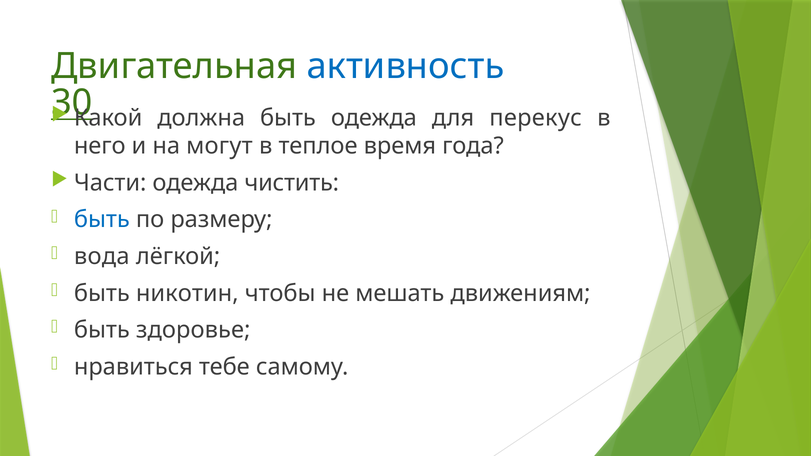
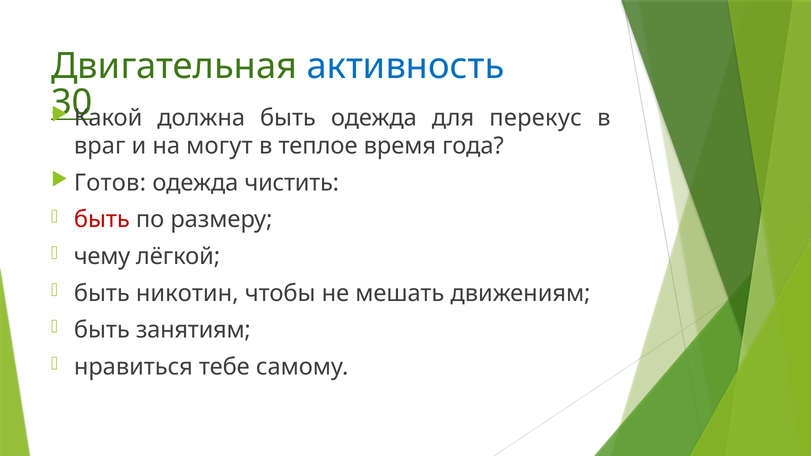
него: него -> враг
Части: Части -> Готов
быть at (102, 220) colour: blue -> red
вода: вода -> чему
здоровье: здоровье -> занятиям
